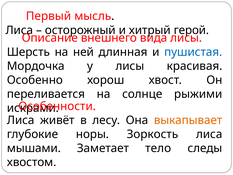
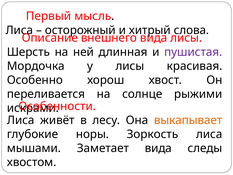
герой: герой -> слова
пушистая colour: blue -> purple
Заметает тело: тело -> вида
